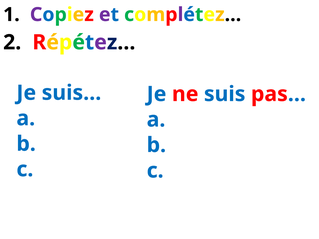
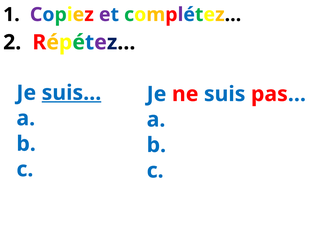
suis… underline: none -> present
